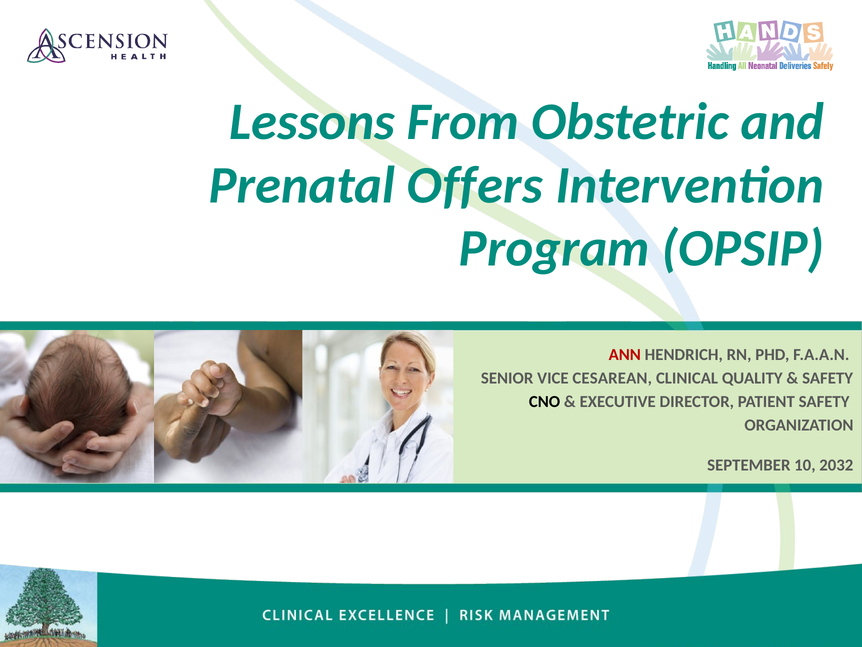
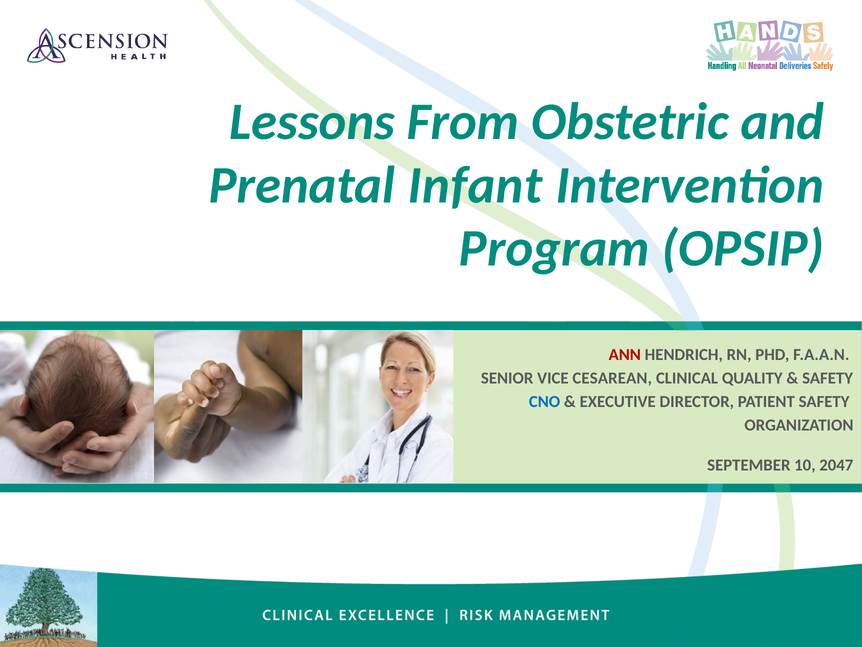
Offers: Offers -> Infant
CNO colour: black -> blue
2032: 2032 -> 2047
